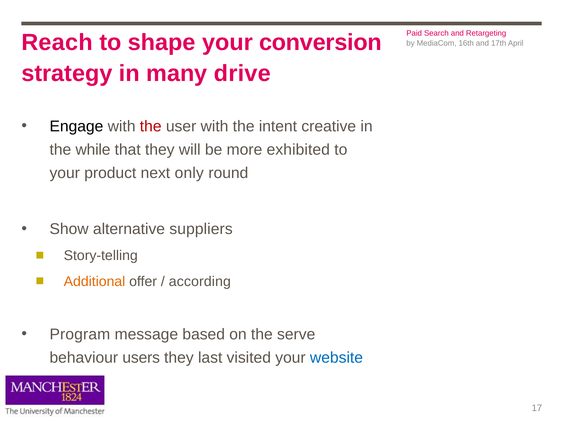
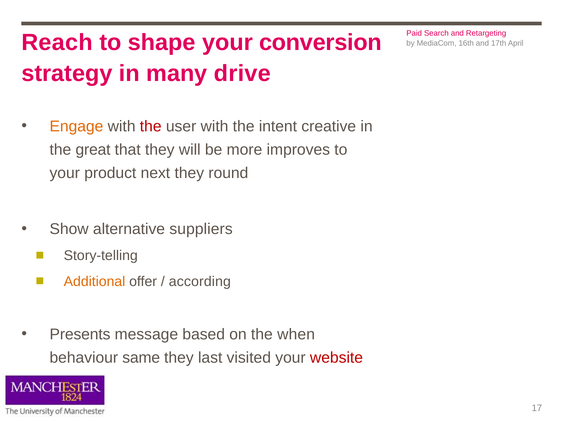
Engage colour: black -> orange
while: while -> great
exhibited: exhibited -> improves
next only: only -> they
Program: Program -> Presents
serve: serve -> when
users: users -> same
website colour: blue -> red
